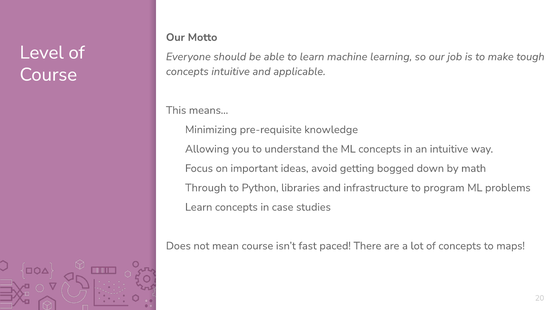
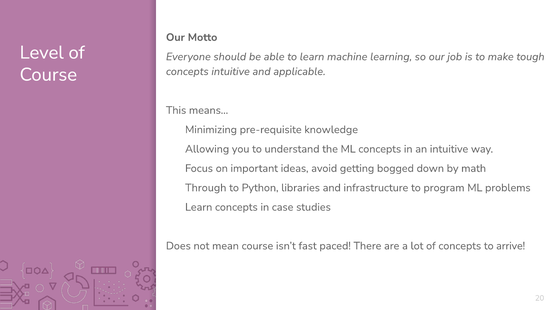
maps: maps -> arrive
